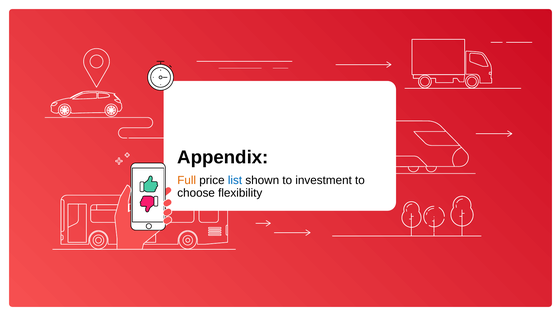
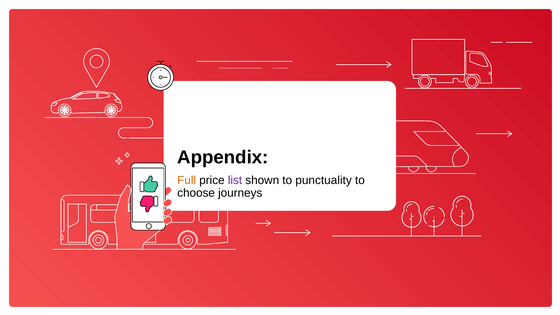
list colour: blue -> purple
investment: investment -> punctuality
flexibility: flexibility -> journeys
